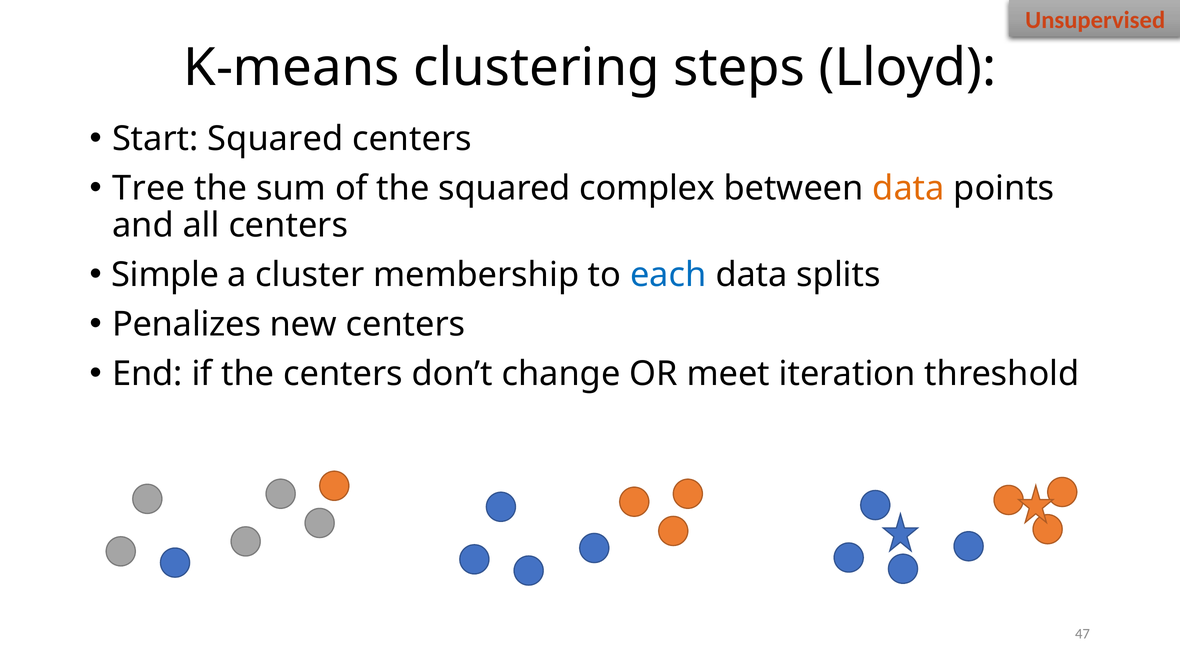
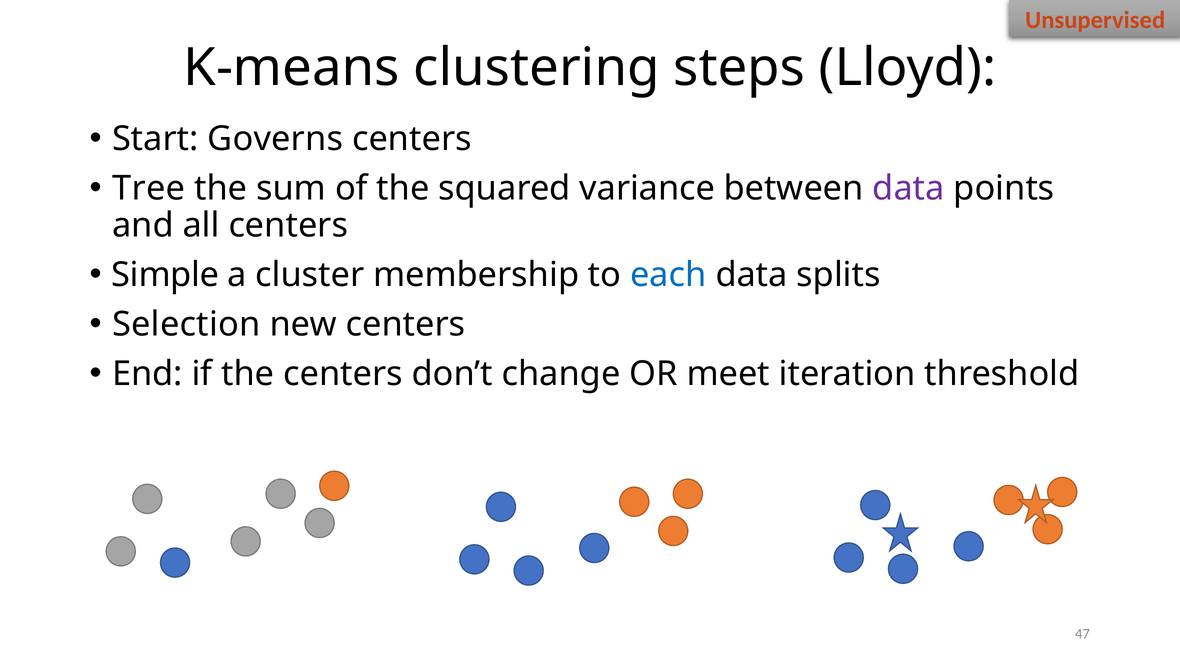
Start Squared: Squared -> Governs
complex: complex -> variance
data at (909, 188) colour: orange -> purple
Penalizes: Penalizes -> Selection
